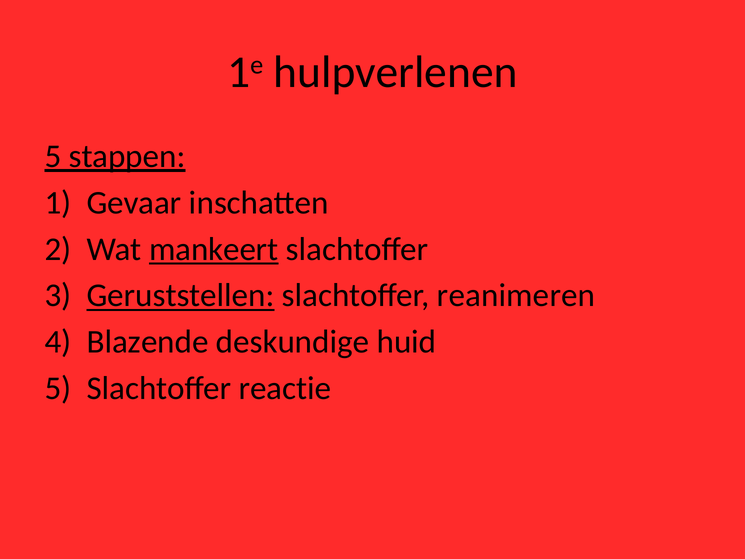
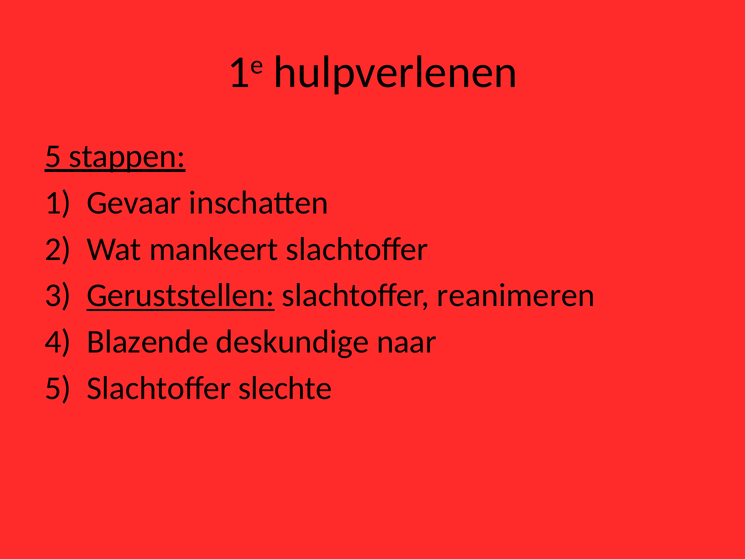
mankeert underline: present -> none
huid: huid -> naar
reactie: reactie -> slechte
